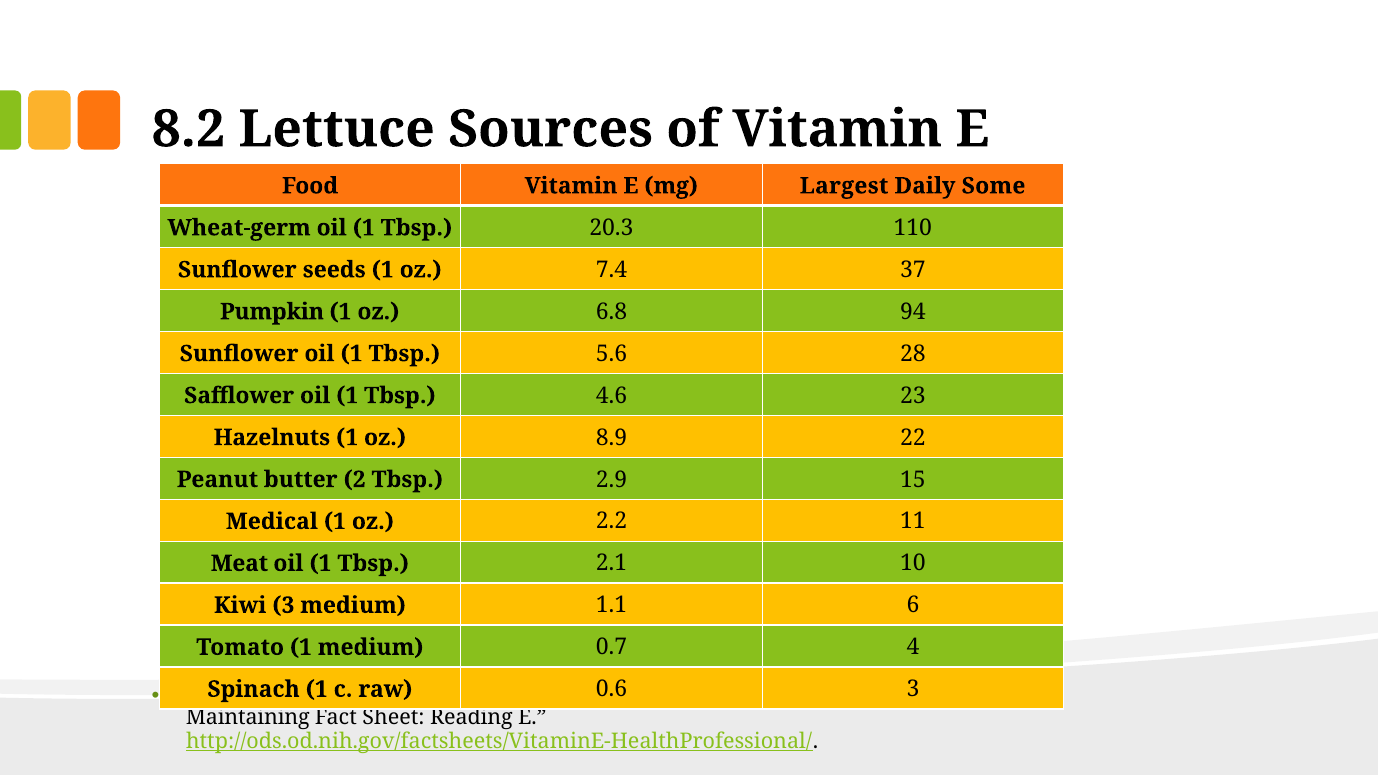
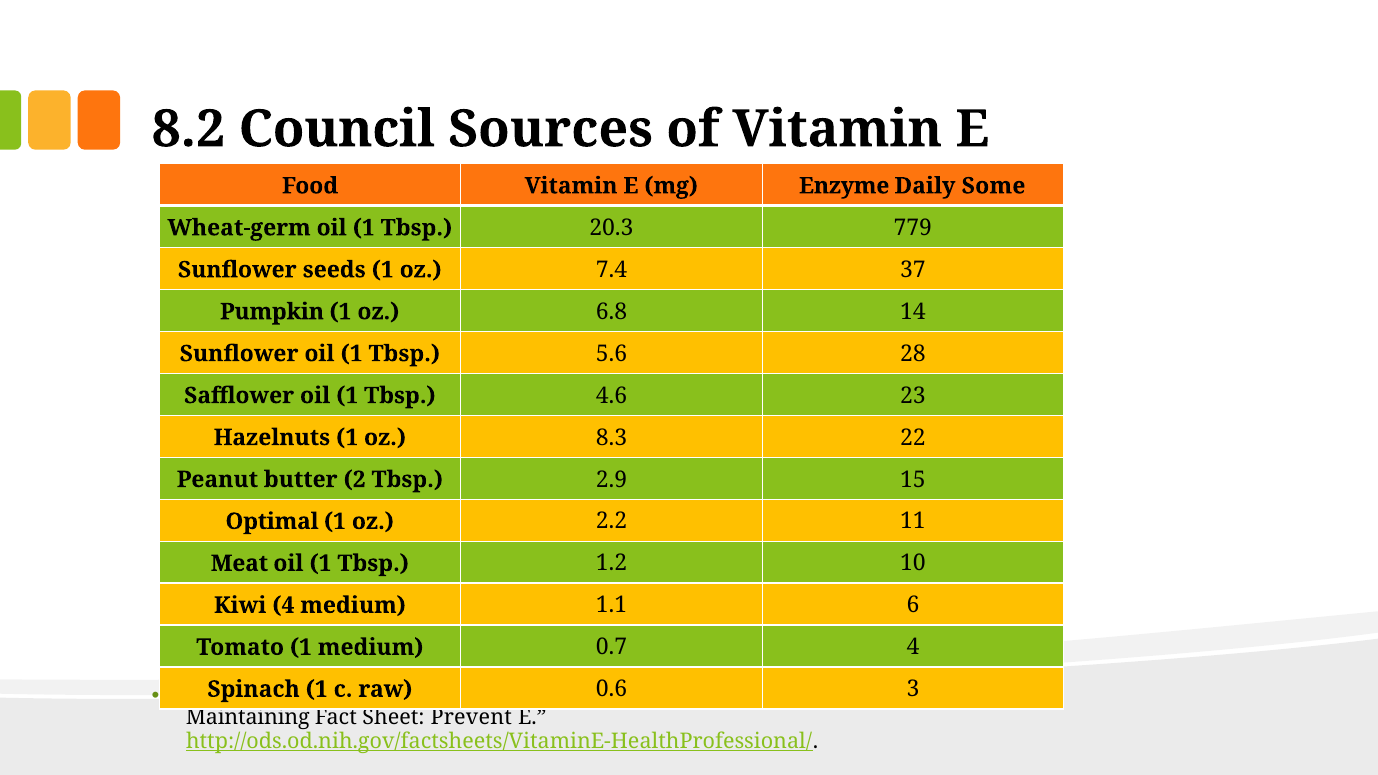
Lettuce: Lettuce -> Council
Largest: Largest -> Enzyme
110: 110 -> 779
94: 94 -> 14
8.9: 8.9 -> 8.3
Medical: Medical -> Optimal
2.1: 2.1 -> 1.2
Kiwi 3: 3 -> 4
Reading: Reading -> Prevent
